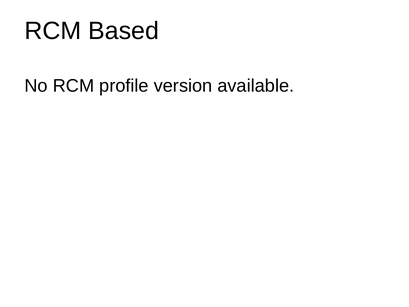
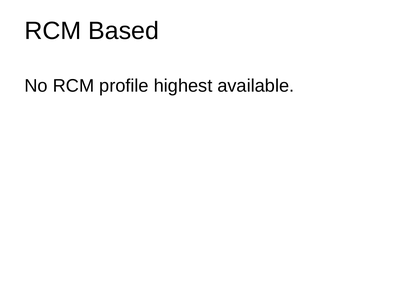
version: version -> highest
